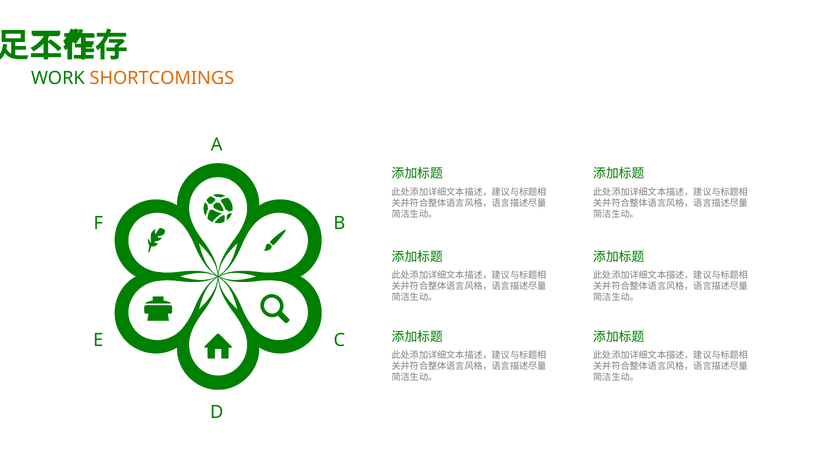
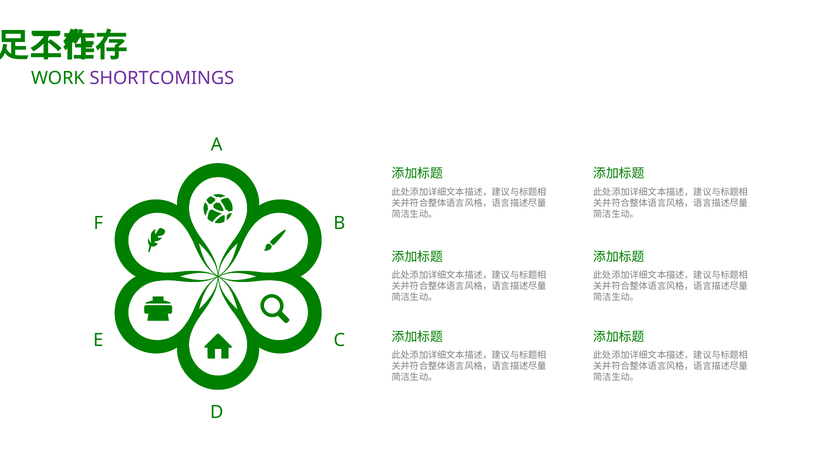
SHORTCOMINGS colour: orange -> purple
